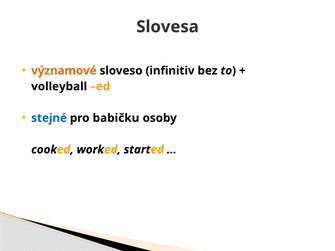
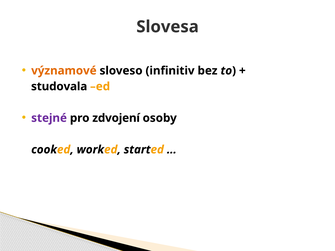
volleyball: volleyball -> studovala
stejné colour: blue -> purple
babičku: babičku -> zdvojení
